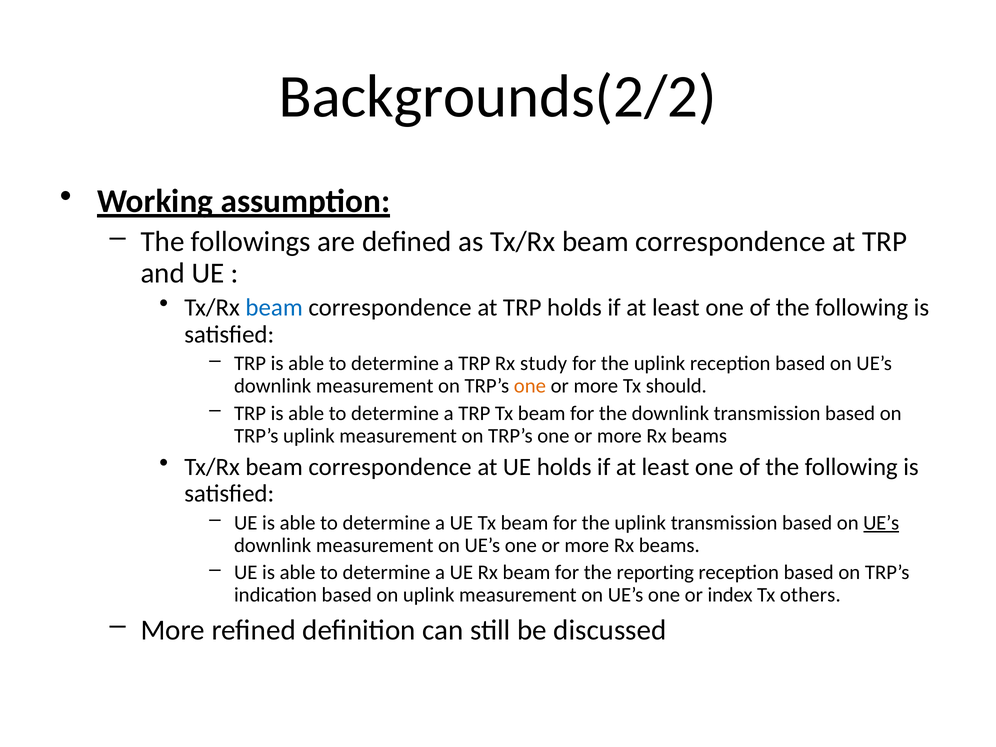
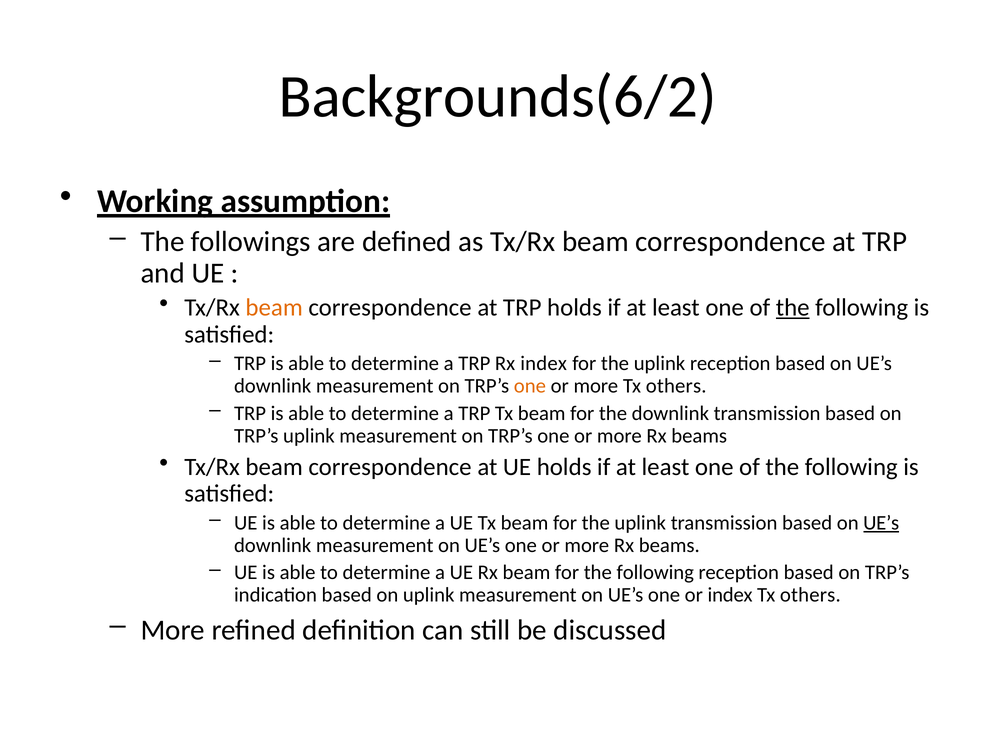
Backgrounds(2/2: Backgrounds(2/2 -> Backgrounds(6/2
beam at (274, 307) colour: blue -> orange
the at (793, 307) underline: none -> present
Rx study: study -> index
more Tx should: should -> others
for the reporting: reporting -> following
